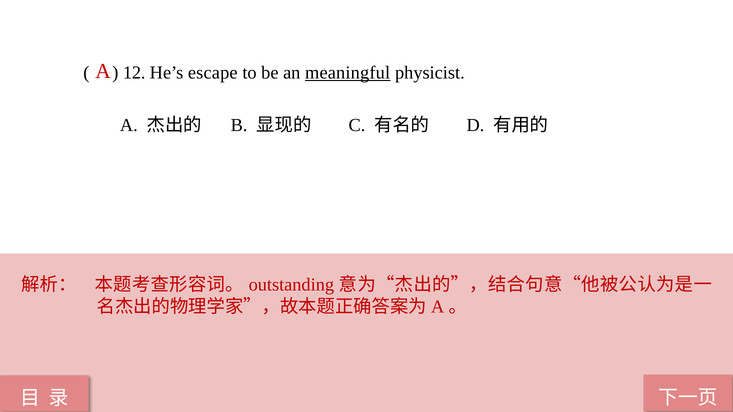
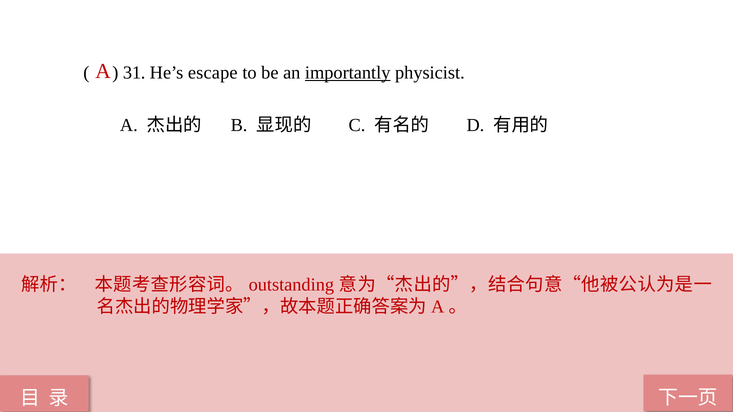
12: 12 -> 31
meaningful: meaningful -> importantly
